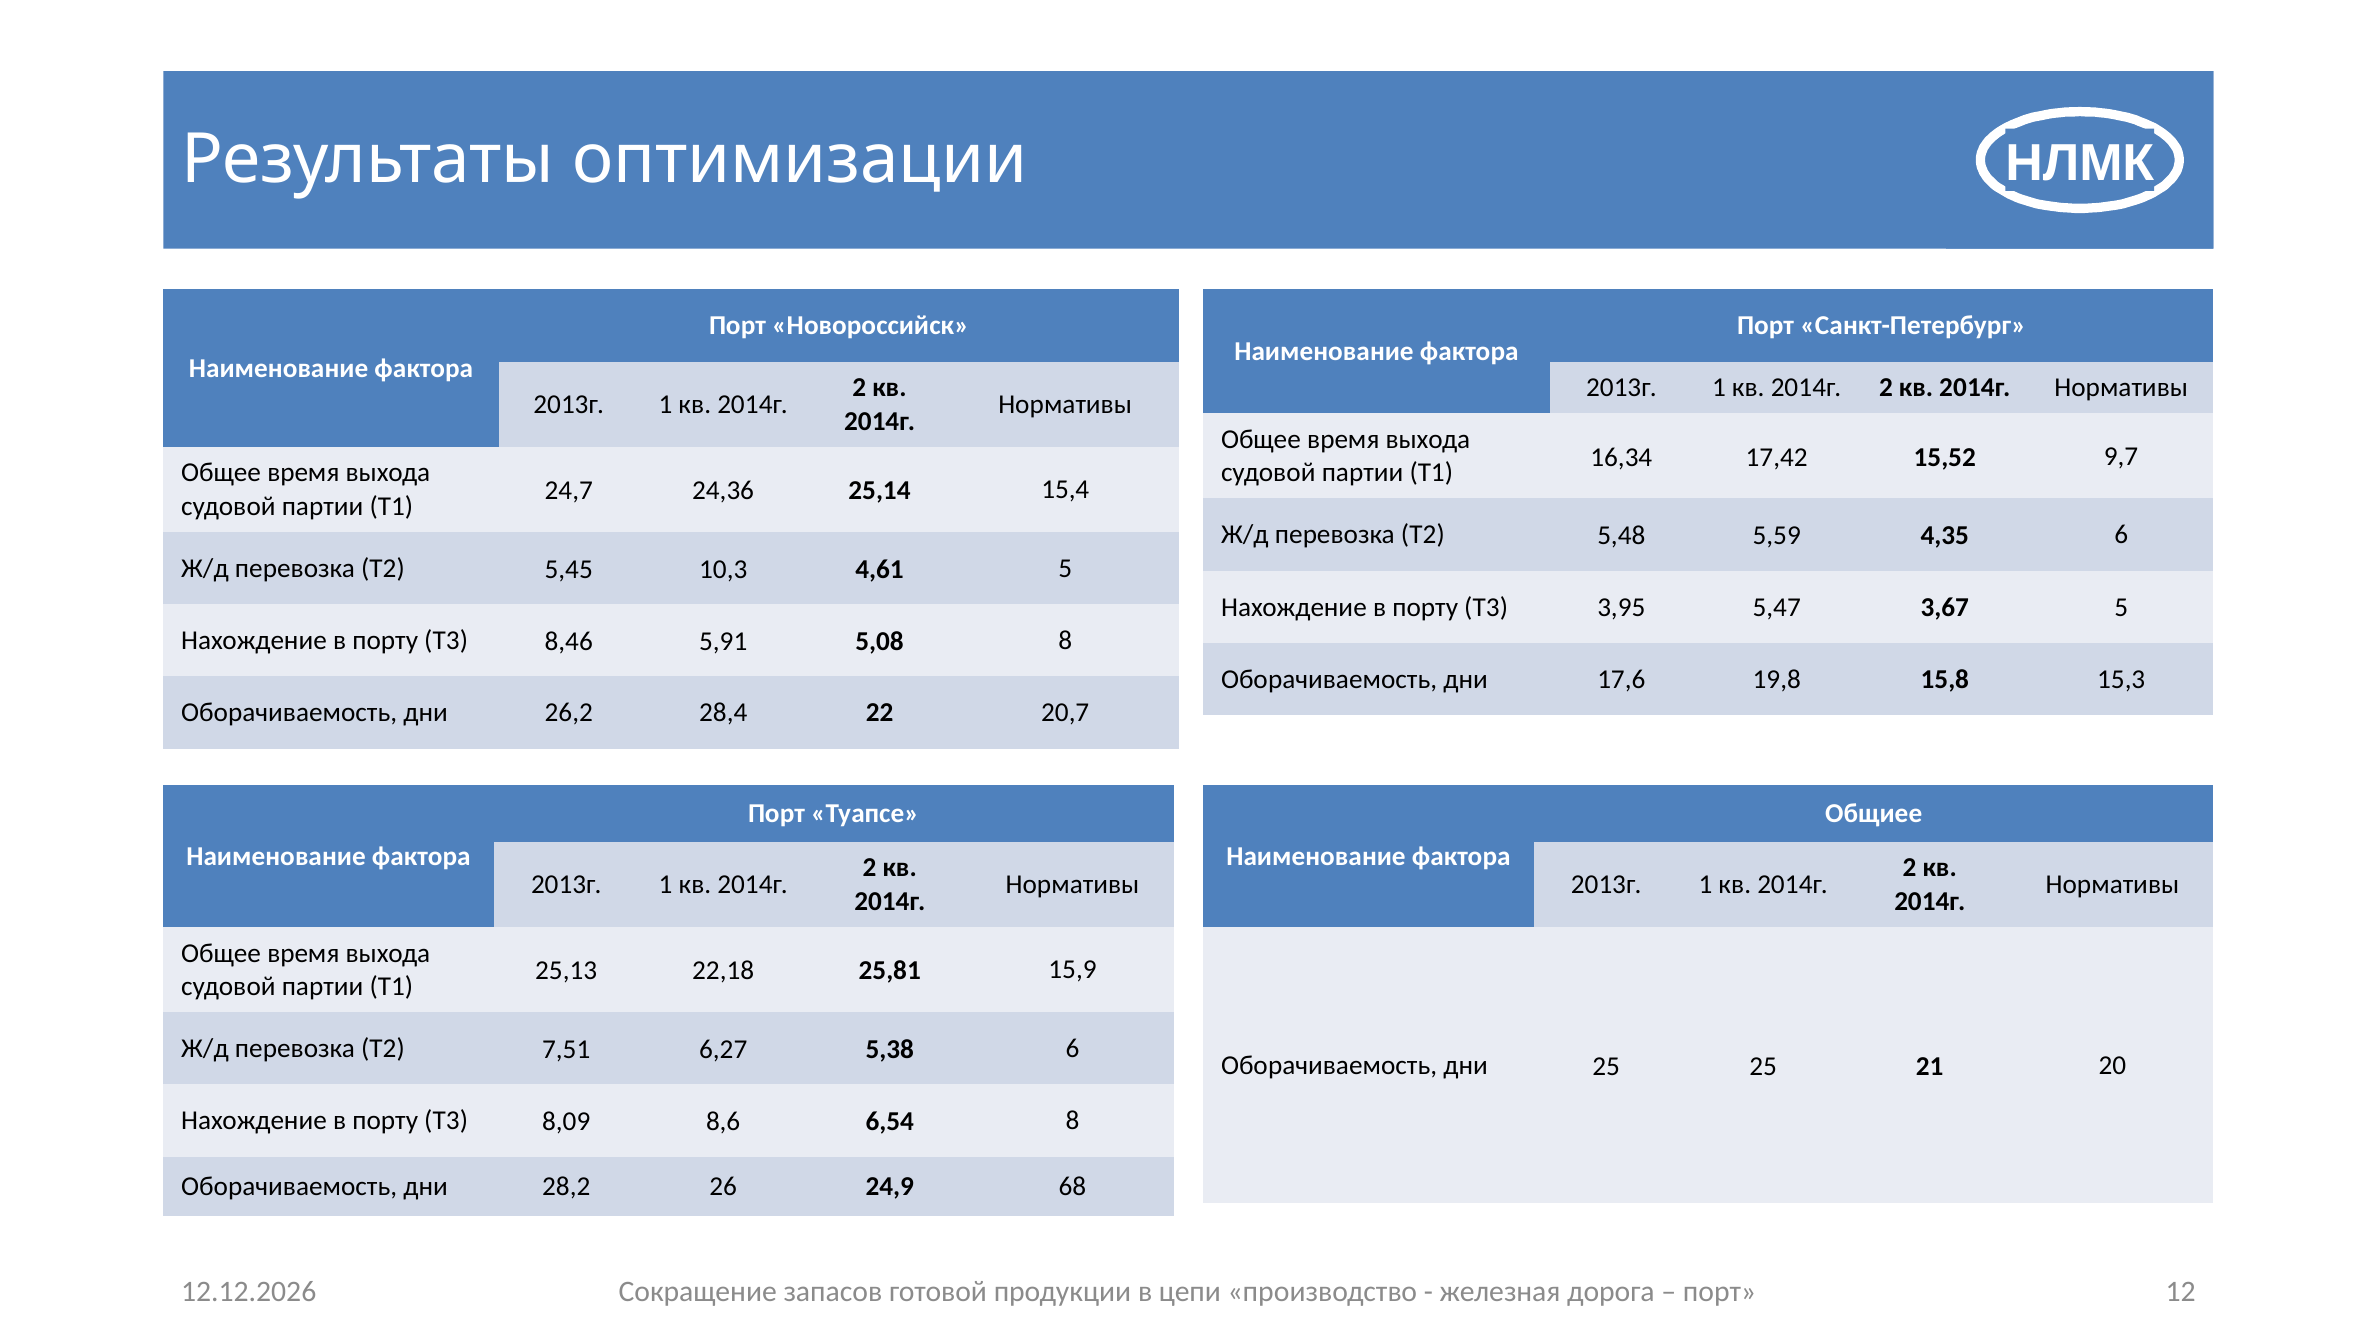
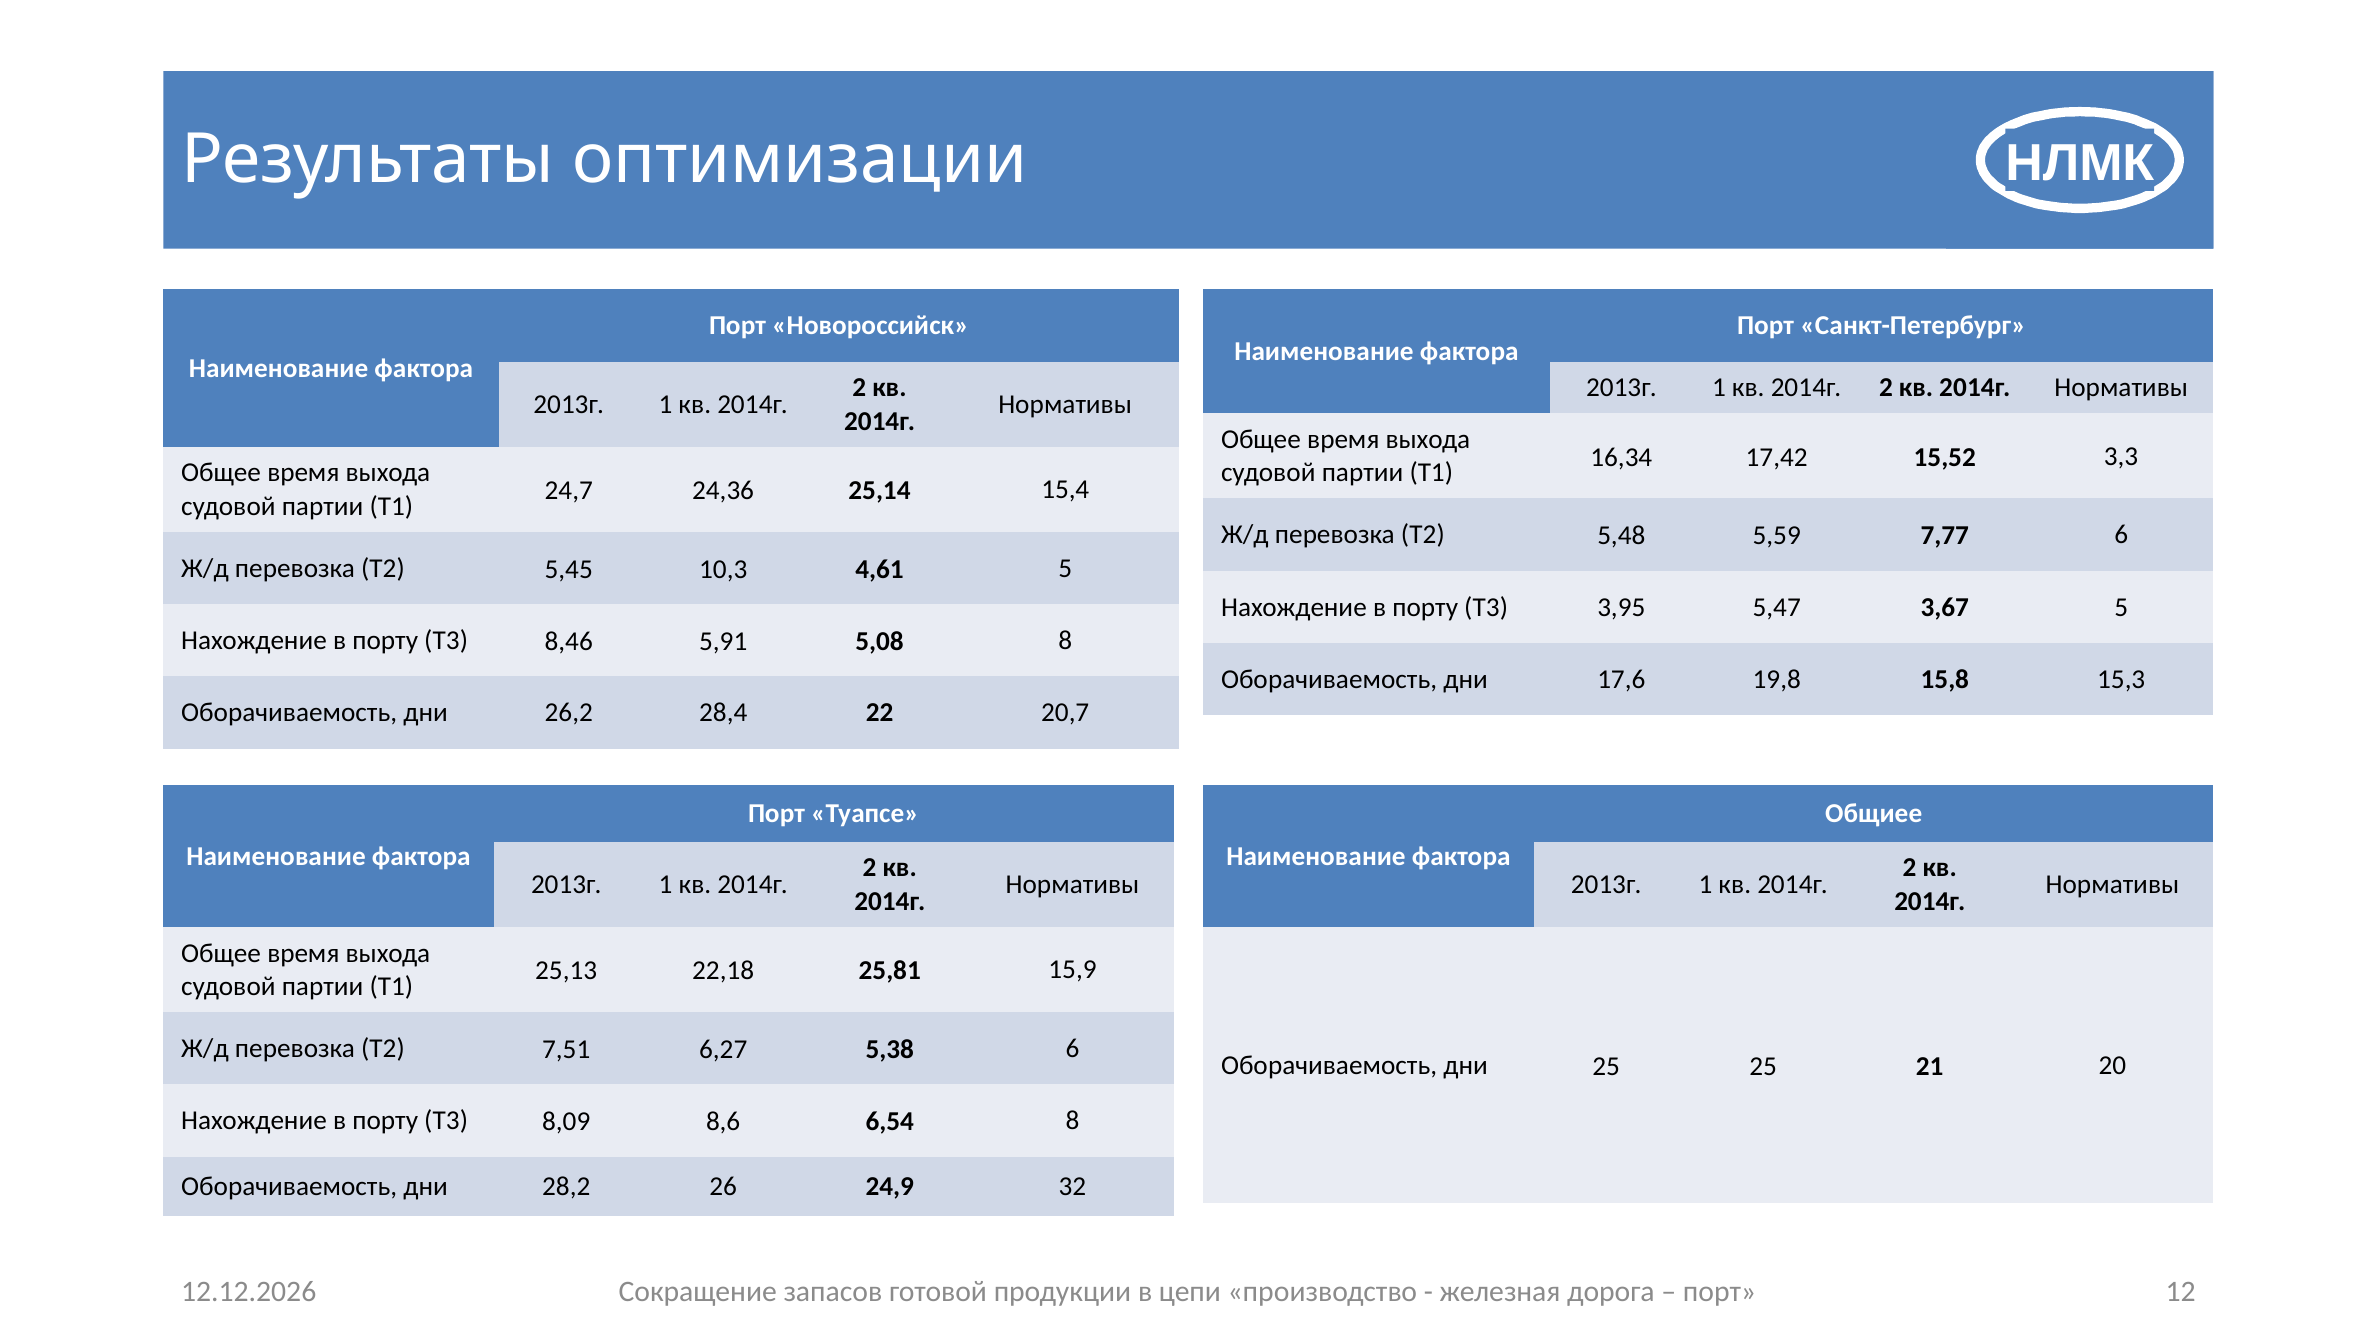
9,7: 9,7 -> 3,3
4,35: 4,35 -> 7,77
68: 68 -> 32
